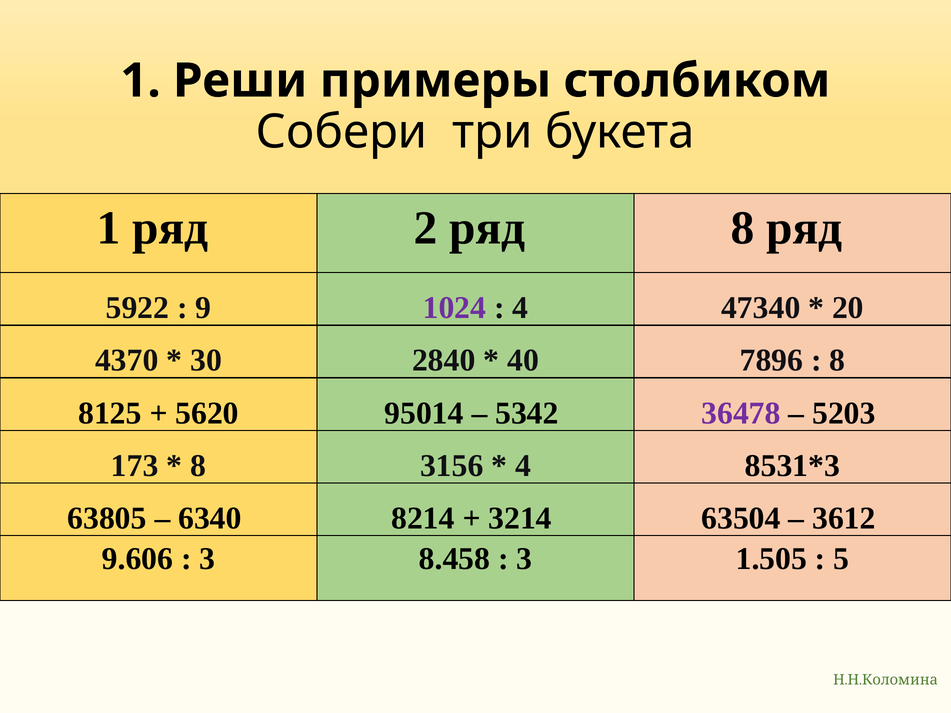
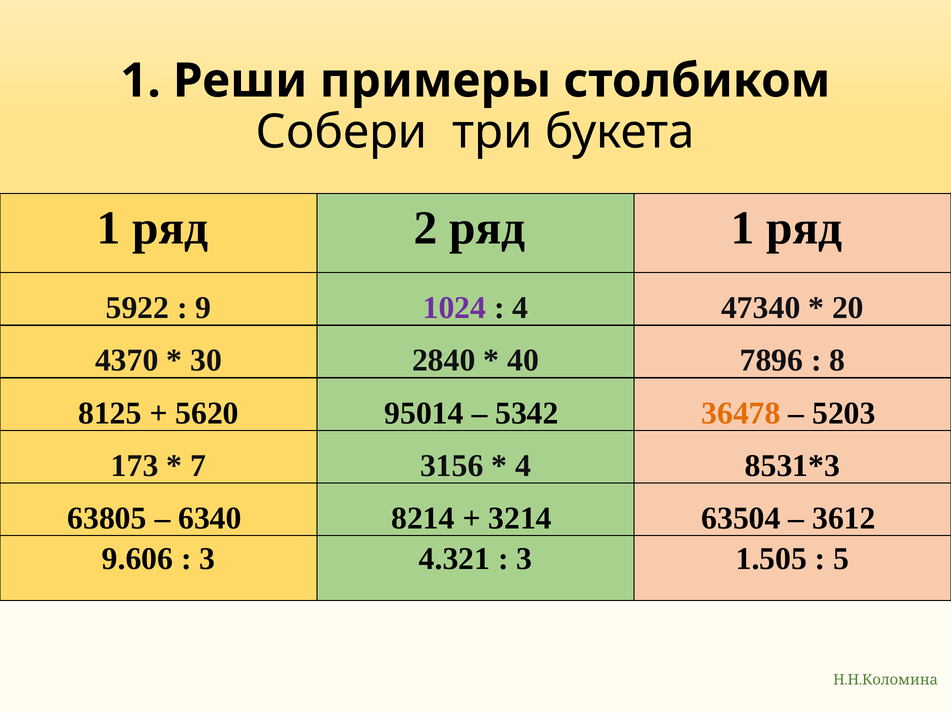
ряд 8: 8 -> 1
36478 colour: purple -> orange
8 at (198, 466): 8 -> 7
8.458: 8.458 -> 4.321
